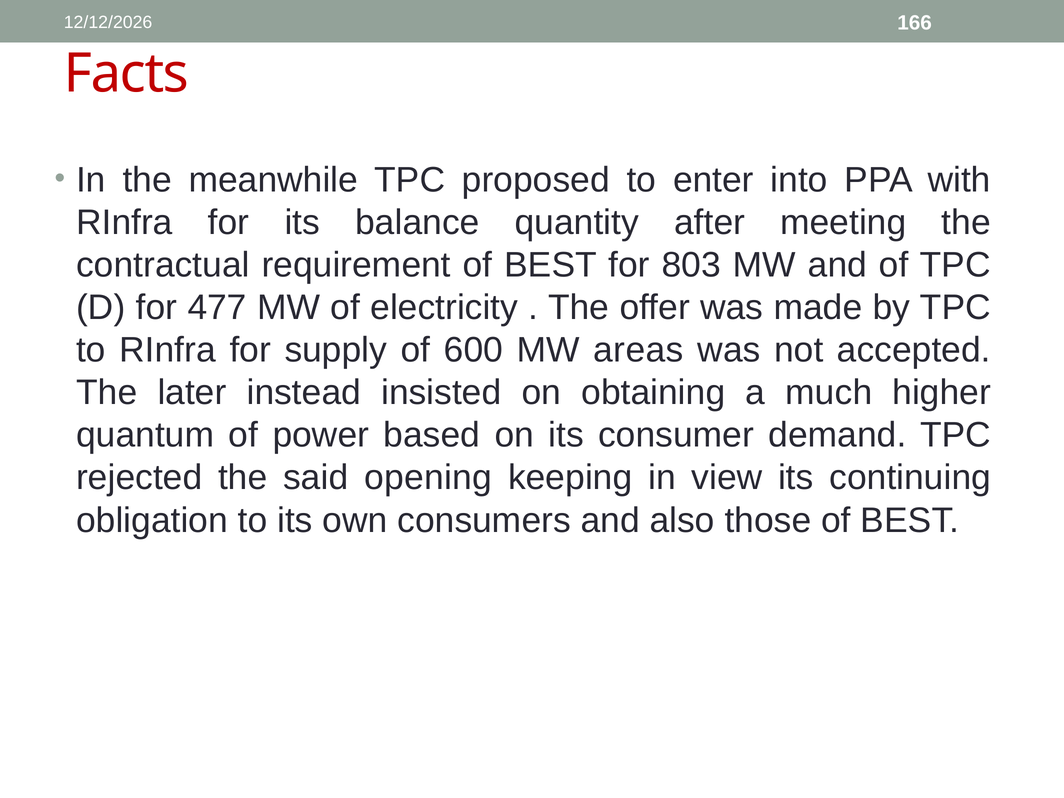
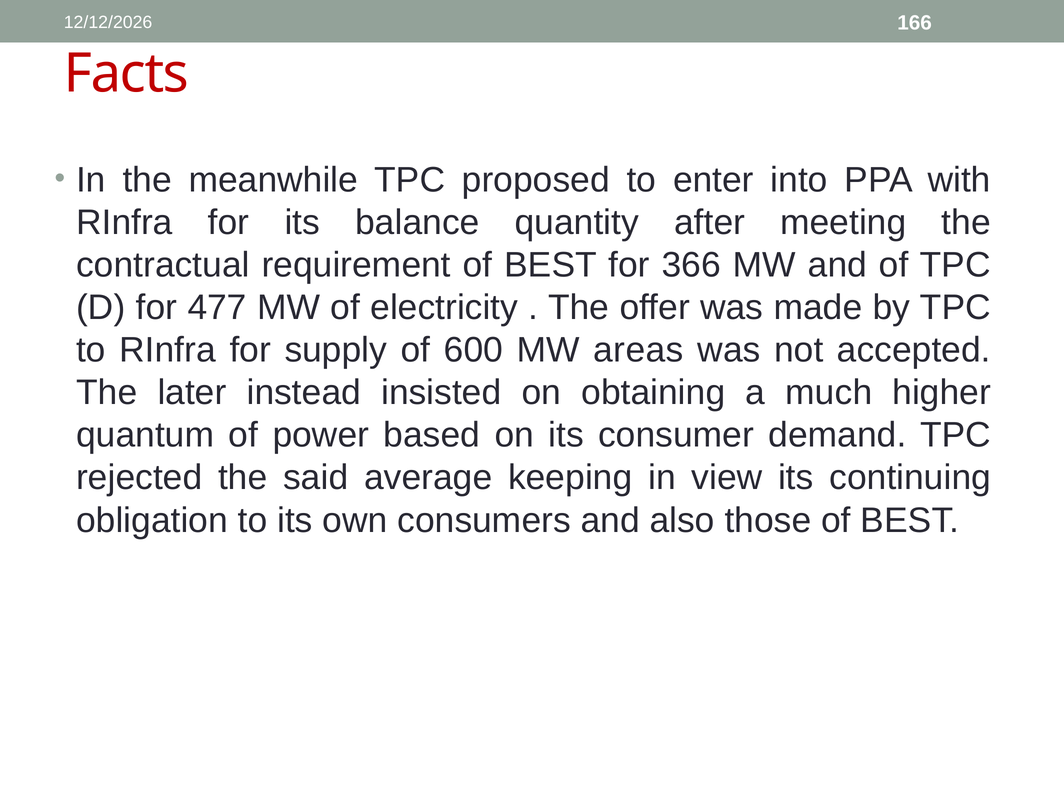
803: 803 -> 366
opening: opening -> average
